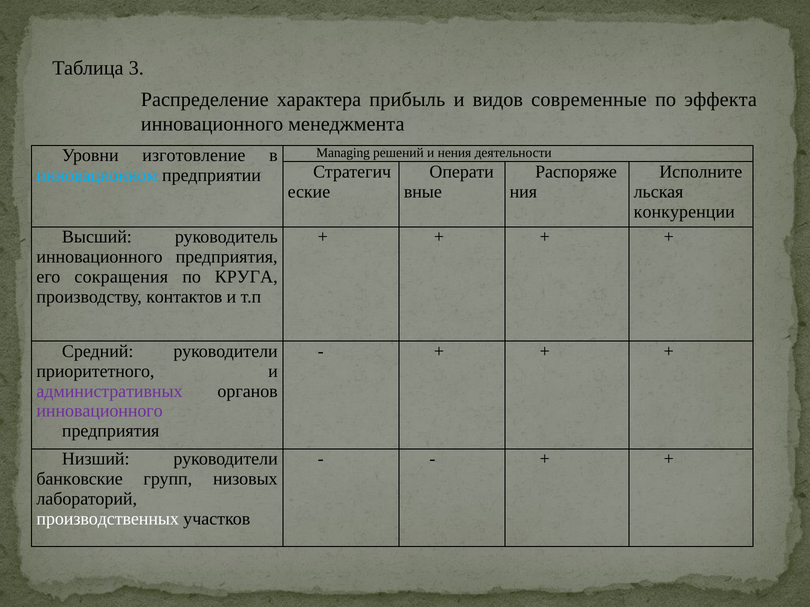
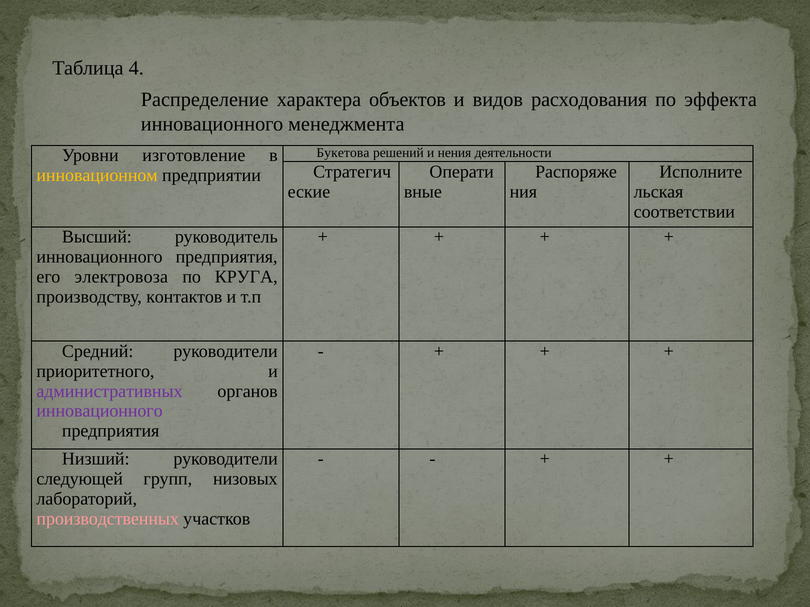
3: 3 -> 4
прибыль: прибыль -> объектов
современные: современные -> расходования
Managing: Managing -> Букетова
инновационном colour: light blue -> yellow
конкуренции: конкуренции -> соответствии
сокращения: сокращения -> электровоза
банковские: банковские -> следующей
производственных colour: white -> pink
